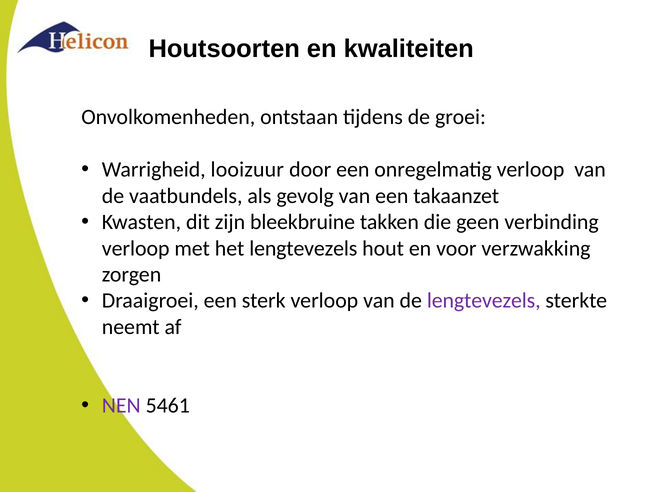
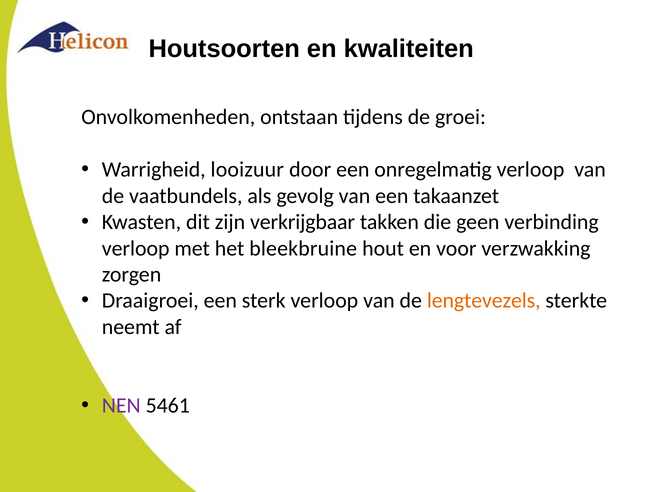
bleekbruine: bleekbruine -> verkrijgbaar
het lengtevezels: lengtevezels -> bleekbruine
lengtevezels at (484, 301) colour: purple -> orange
